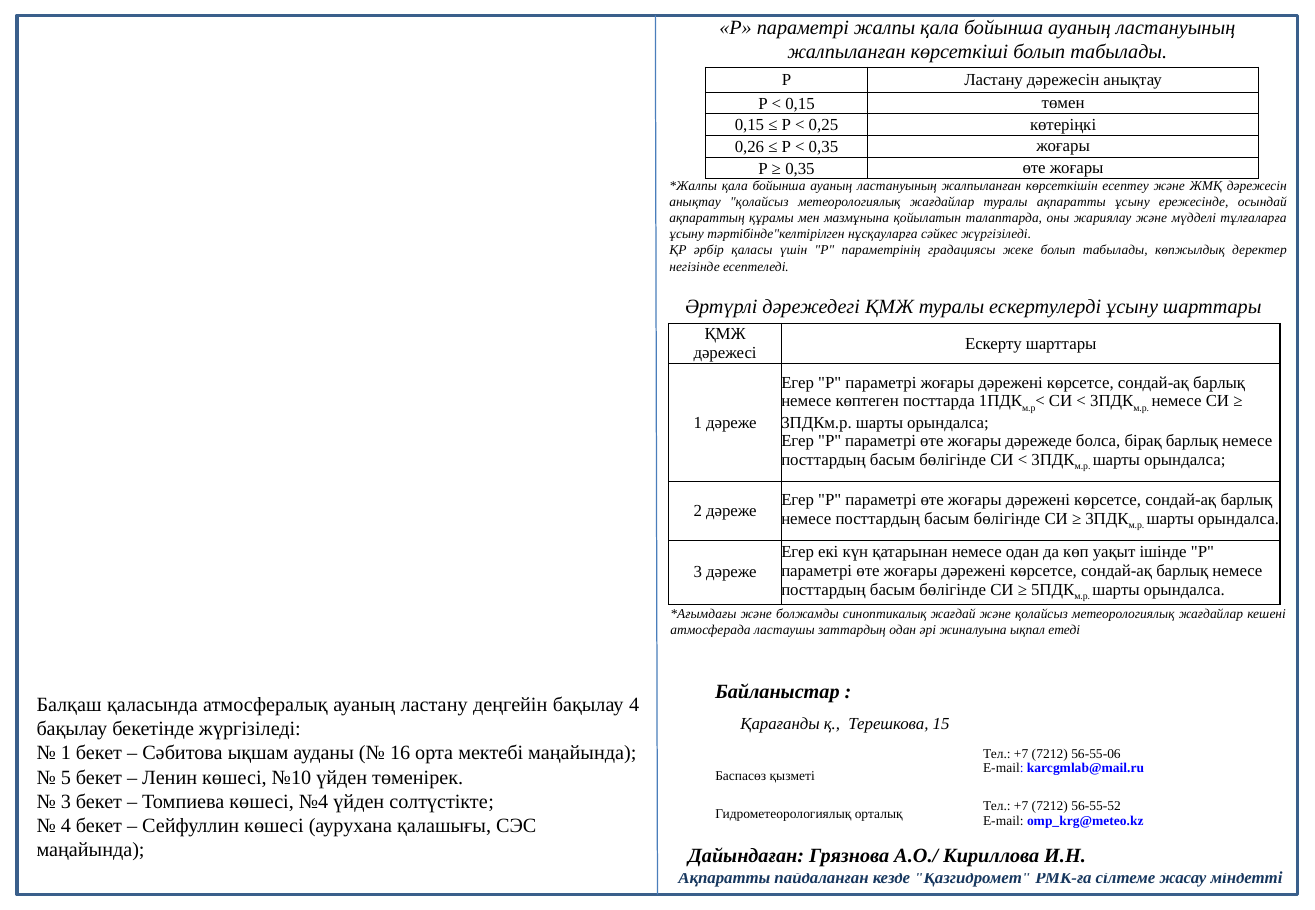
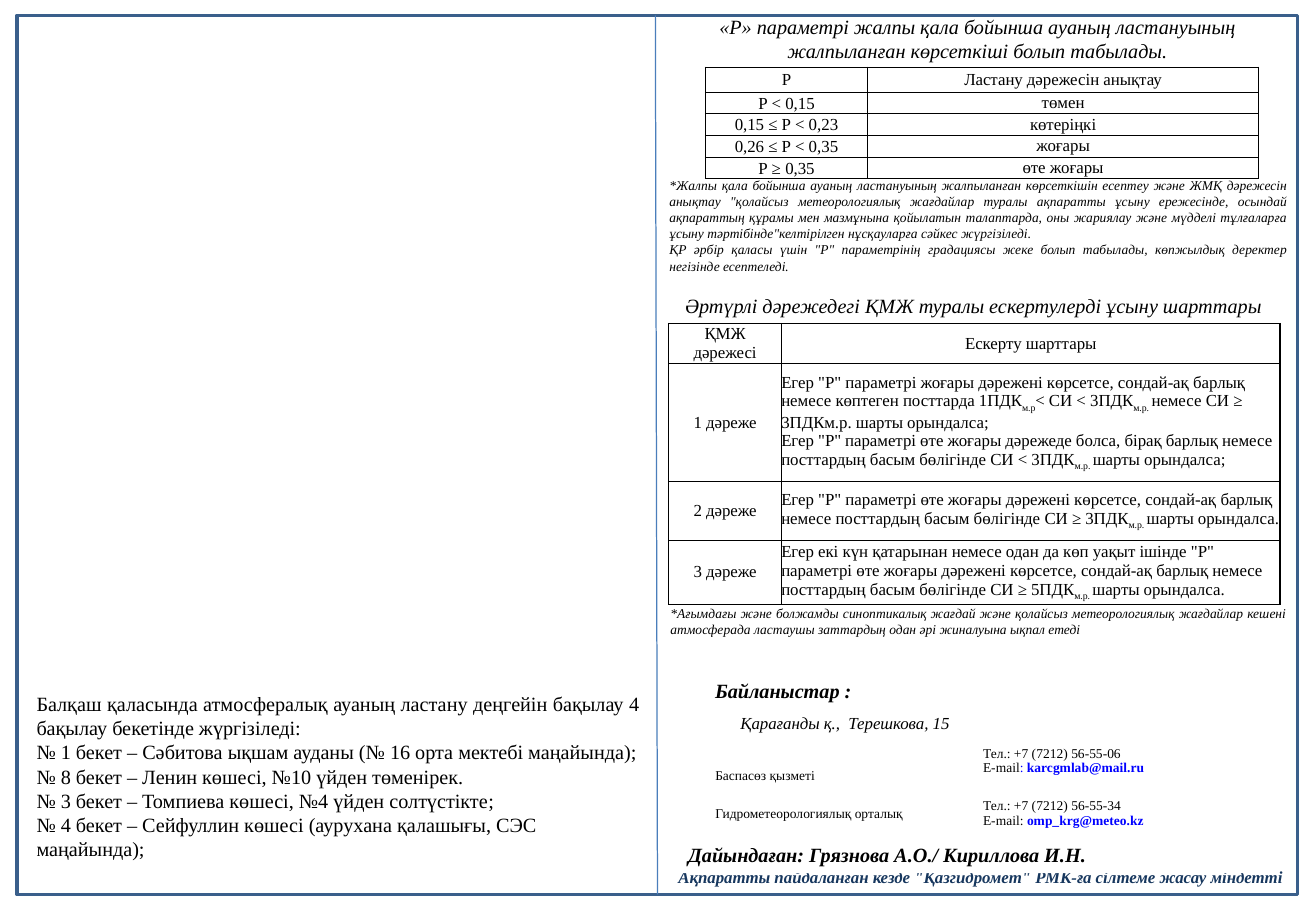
0,25: 0,25 -> 0,23
5: 5 -> 8
56-55-52: 56-55-52 -> 56-55-34
